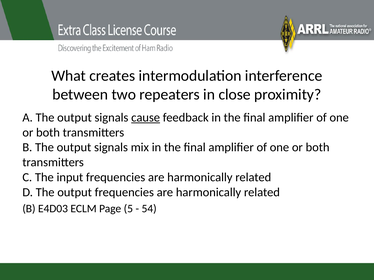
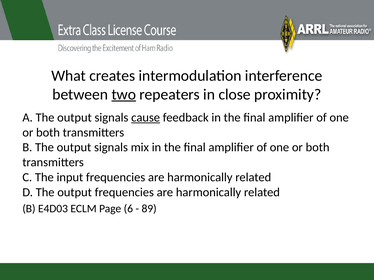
two underline: none -> present
5: 5 -> 6
54: 54 -> 89
